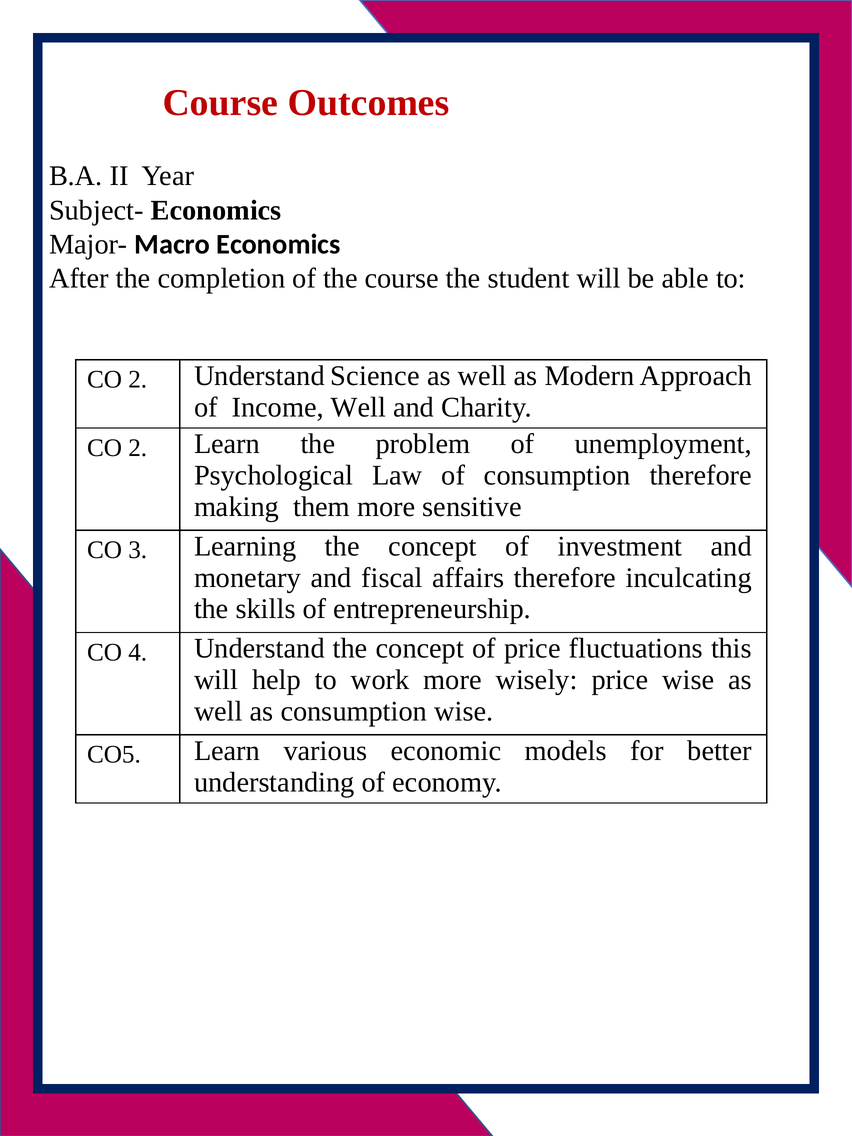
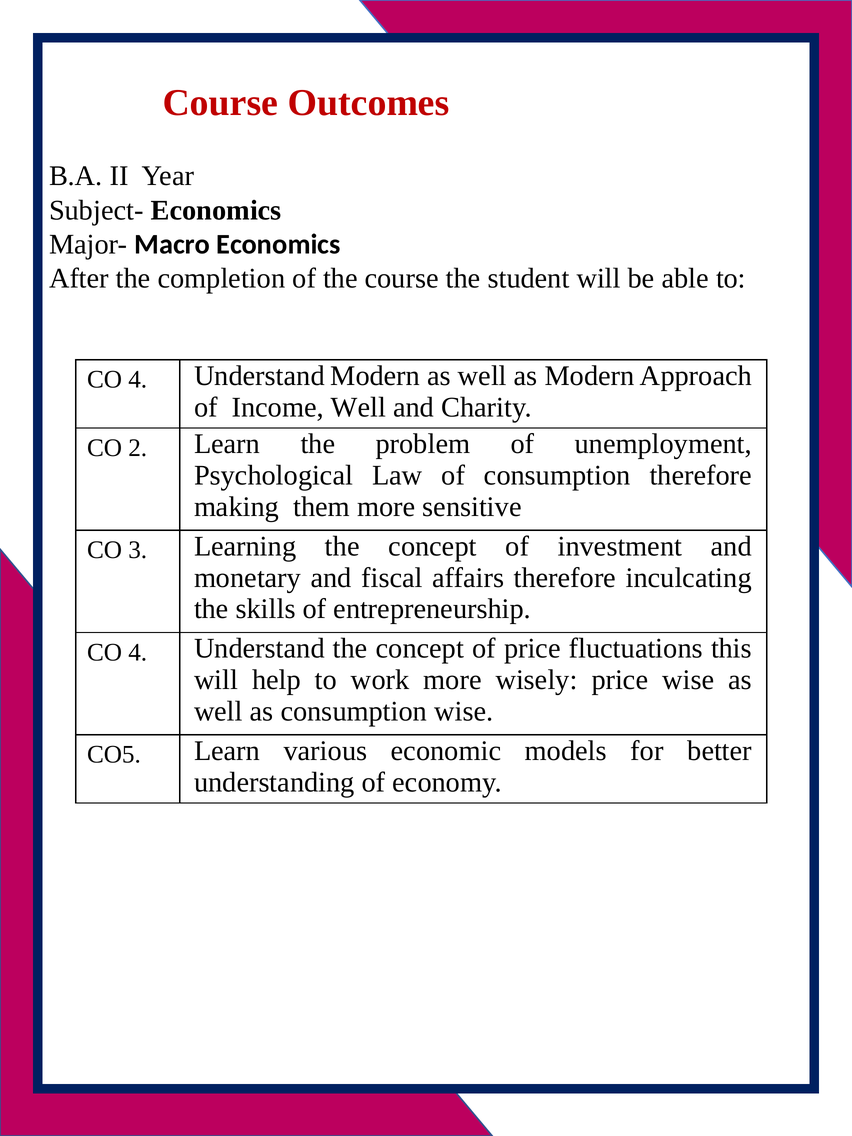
2 at (138, 380): 2 -> 4
Understand Science: Science -> Modern
